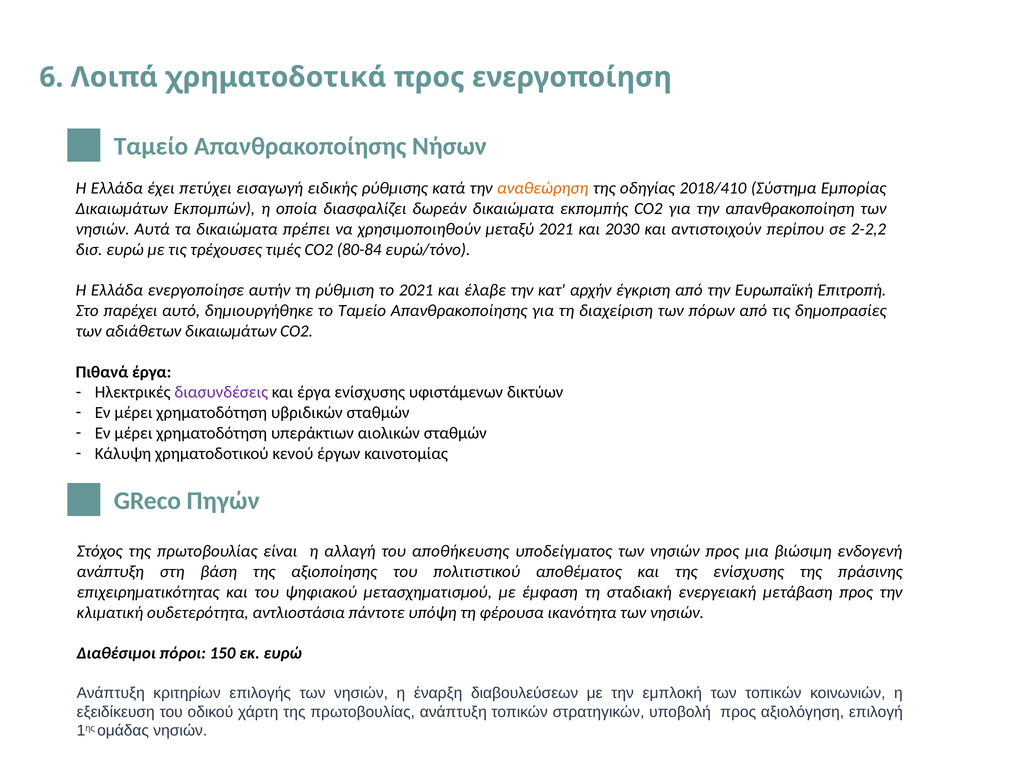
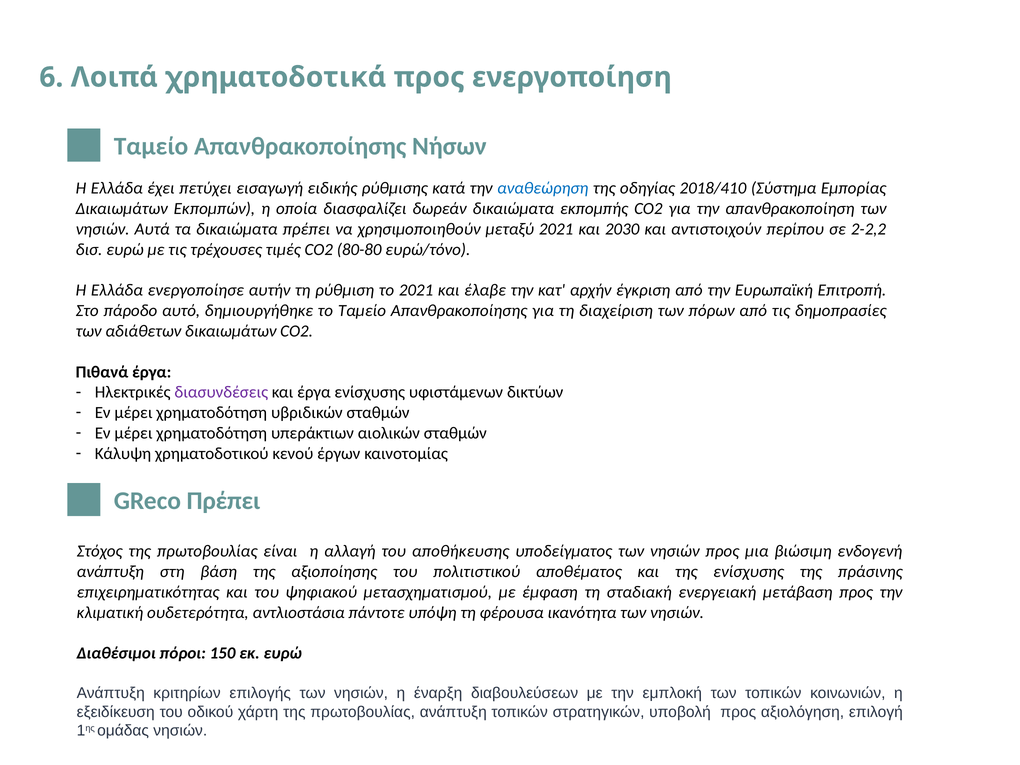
αναθεώρηση colour: orange -> blue
80-84: 80-84 -> 80-80
παρέχει: παρέχει -> πάροδο
GReco Πηγών: Πηγών -> Πρέπει
